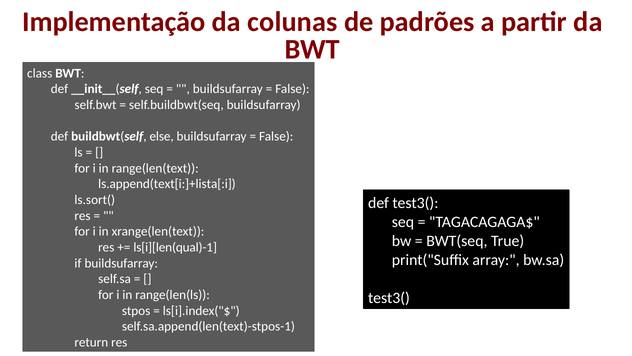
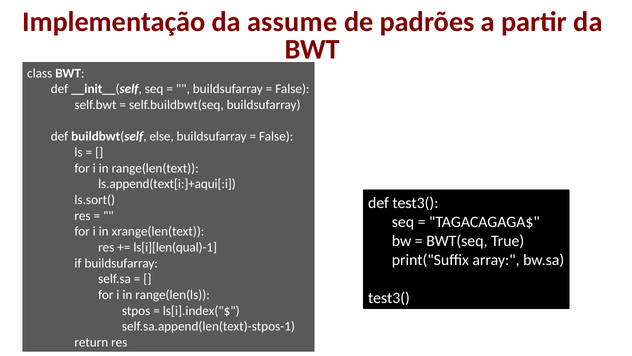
colunas: colunas -> assume
ls.append(text[i:]+lista[:i: ls.append(text[i:]+lista[:i -> ls.append(text[i:]+aqui[:i
